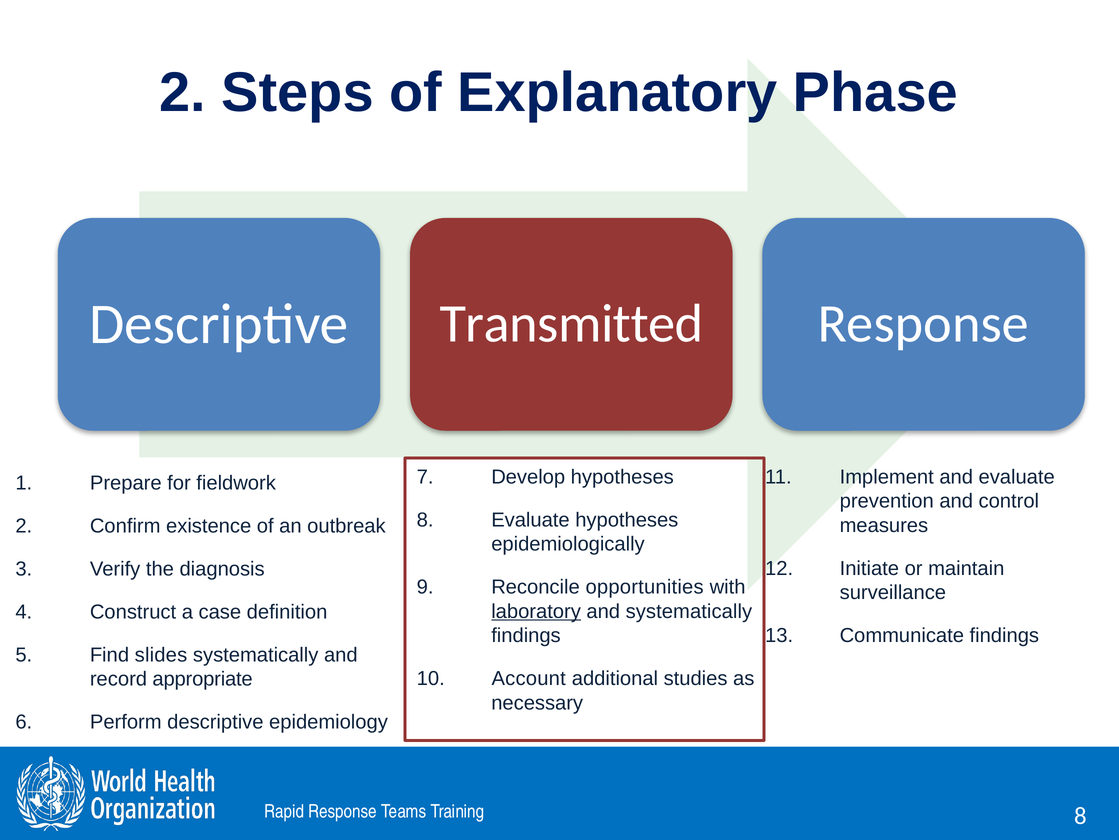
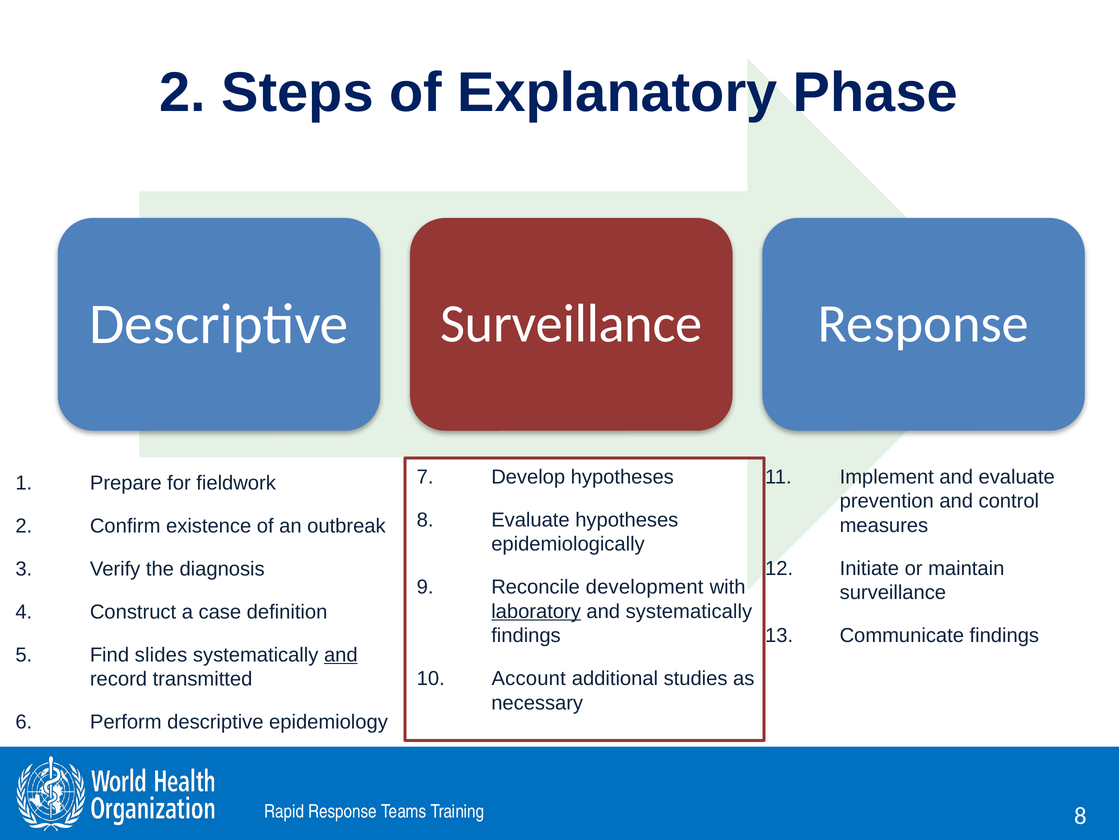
Descriptive Transmitted: Transmitted -> Surveillance
opportunities: opportunities -> development
and at (341, 654) underline: none -> present
appropriate: appropriate -> transmitted
